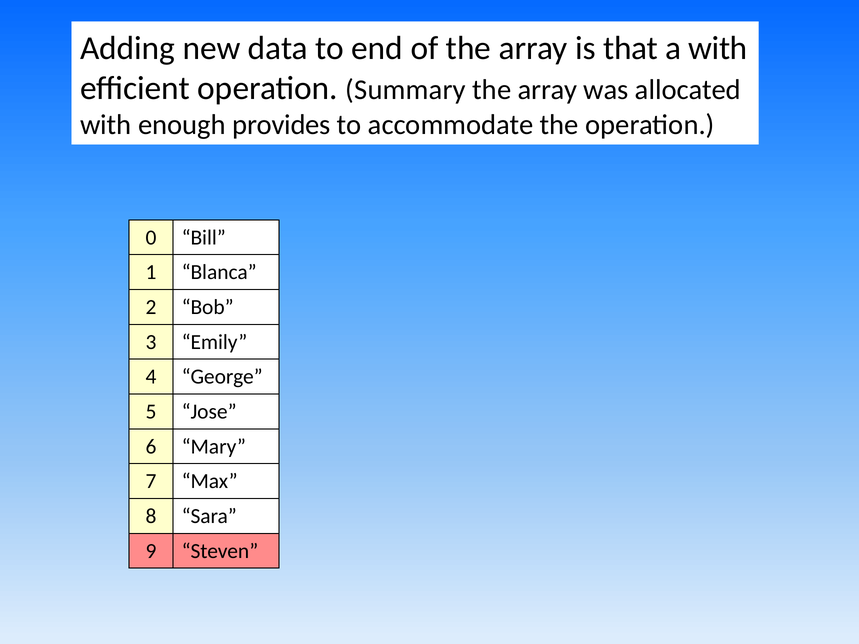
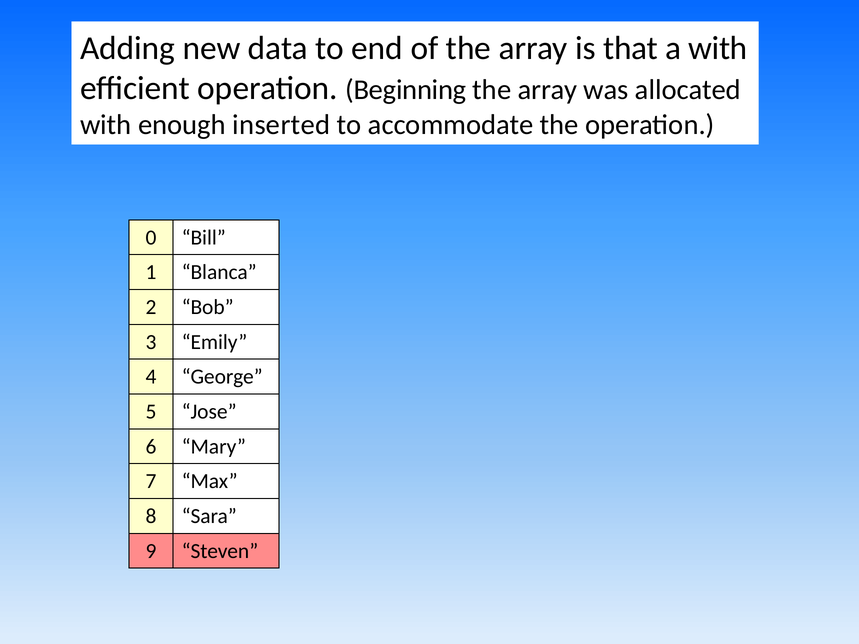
Summary: Summary -> Beginning
provides: provides -> inserted
